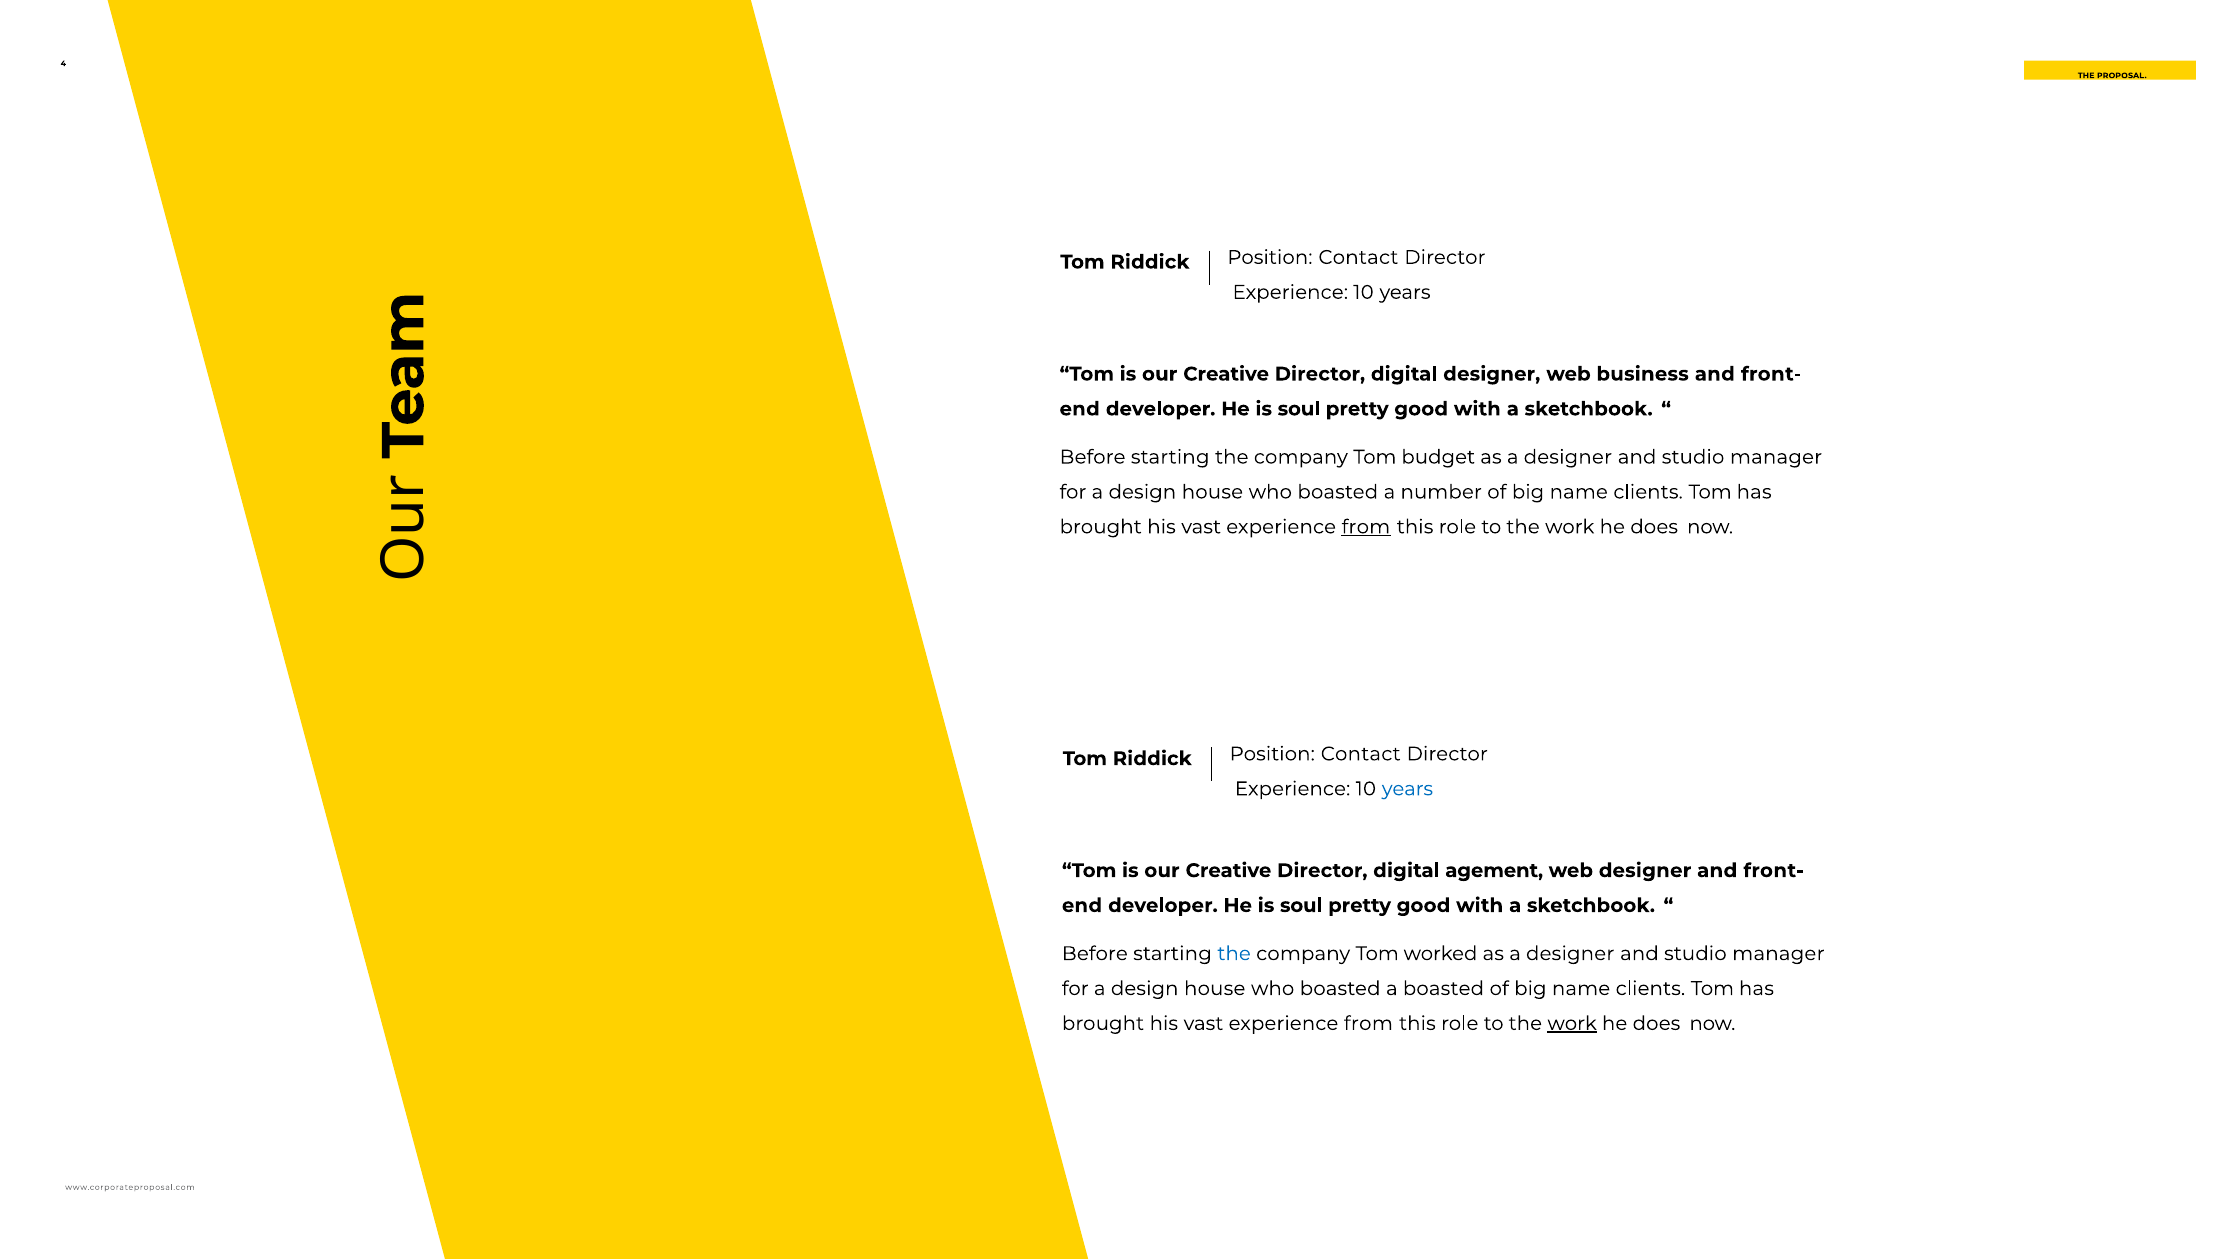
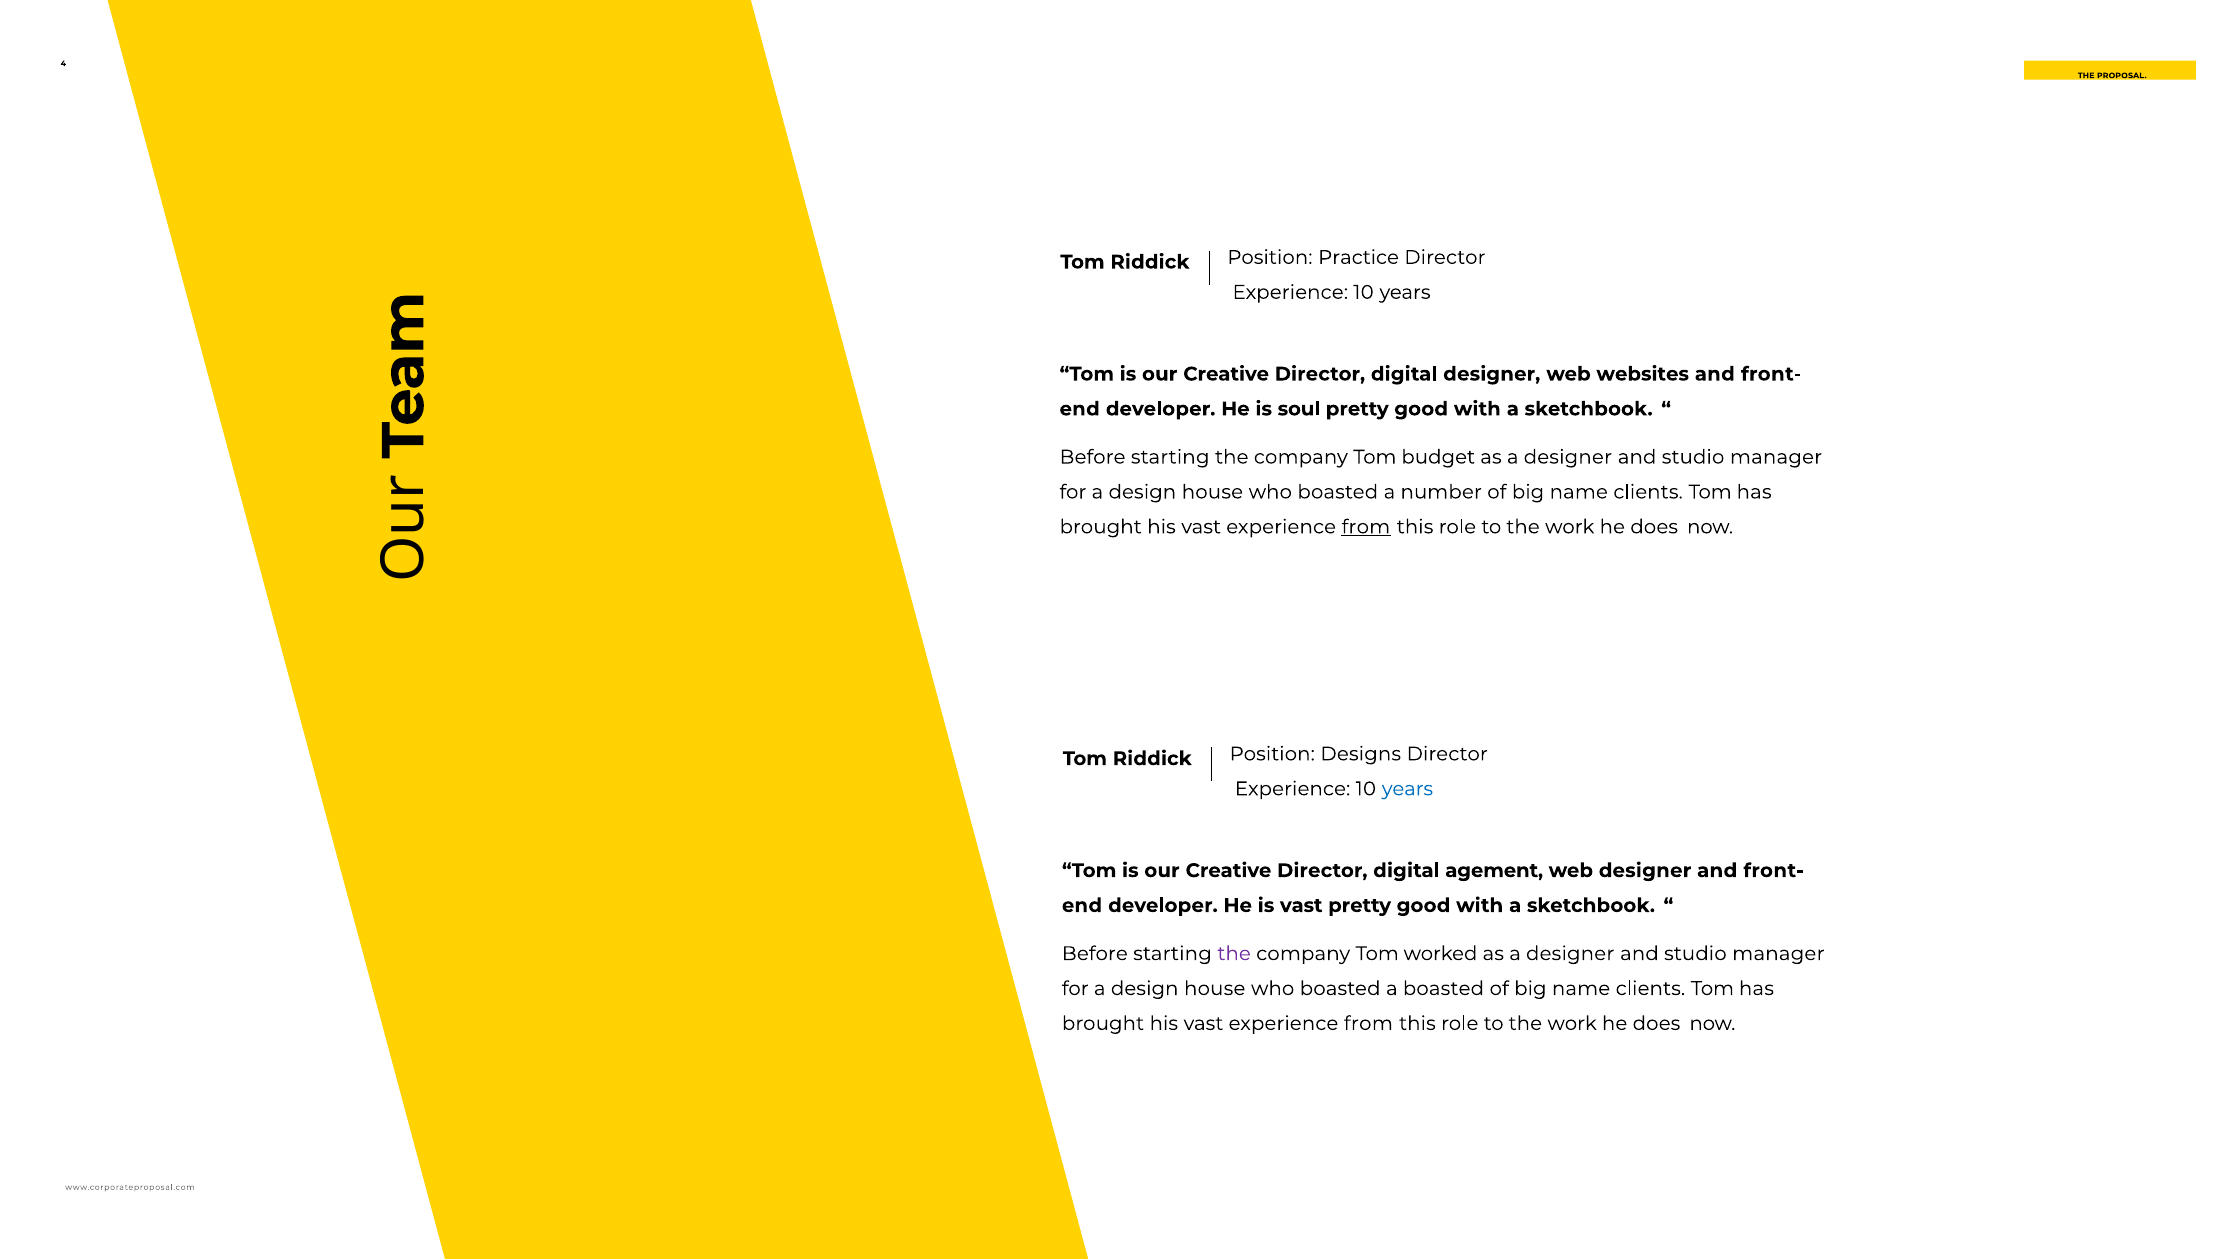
Contact at (1358, 257): Contact -> Practice
business: business -> websites
Contact at (1361, 754): Contact -> Designs
soul at (1301, 905): soul -> vast
the at (1234, 954) colour: blue -> purple
work at (1572, 1023) underline: present -> none
